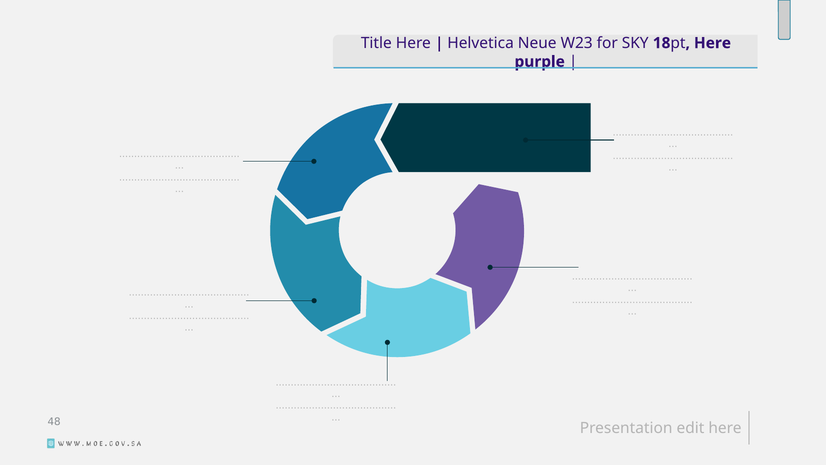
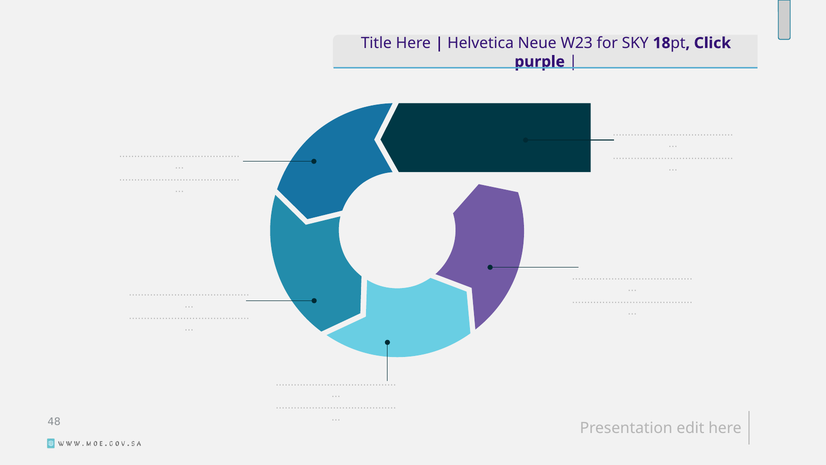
Here at (712, 43): Here -> Click
